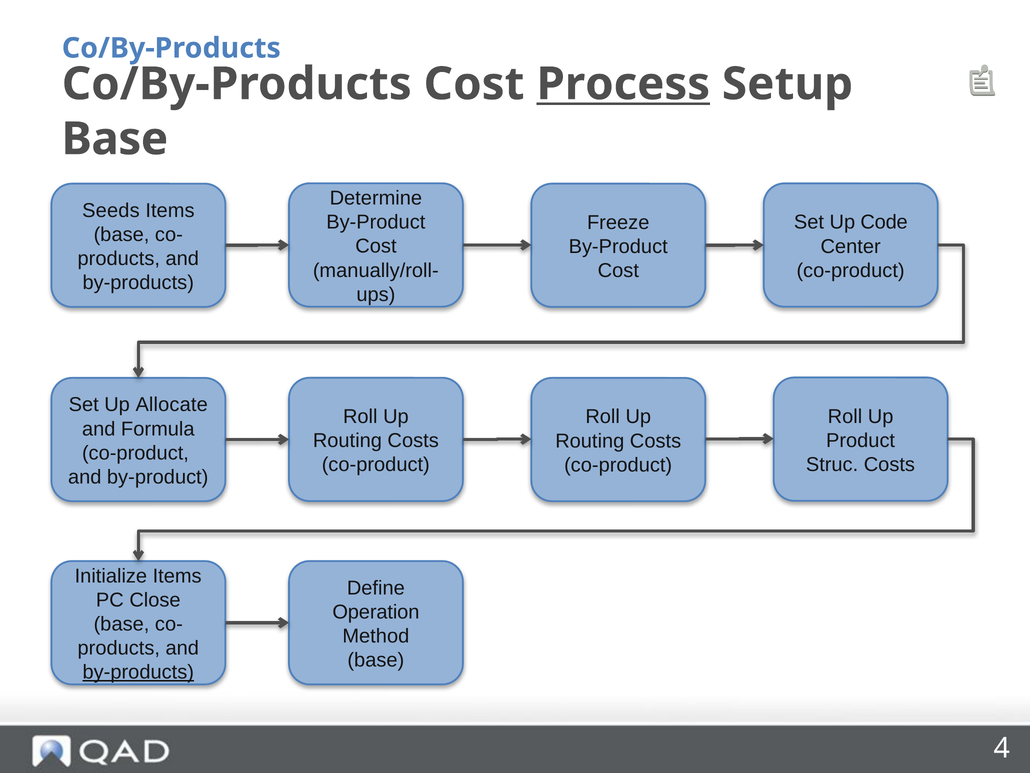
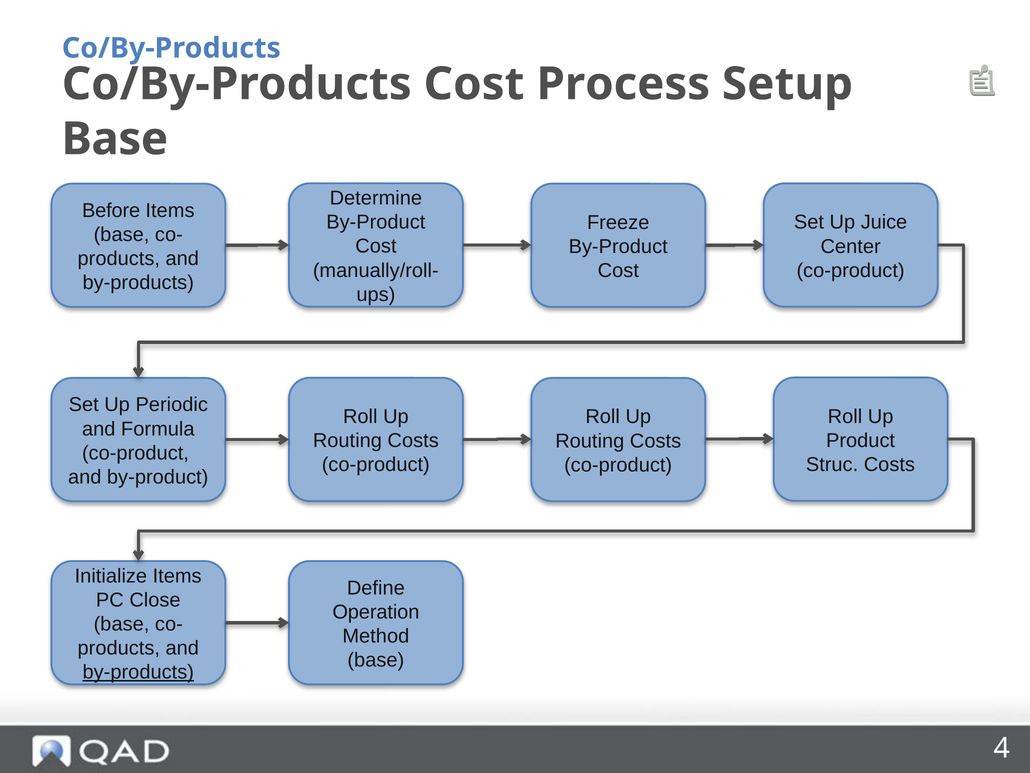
Process underline: present -> none
Seeds: Seeds -> Before
Code: Code -> Juice
Allocate: Allocate -> Periodic
